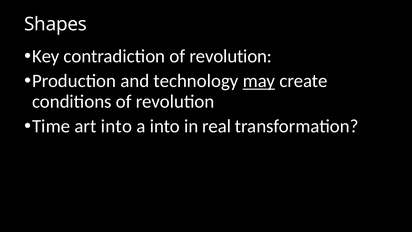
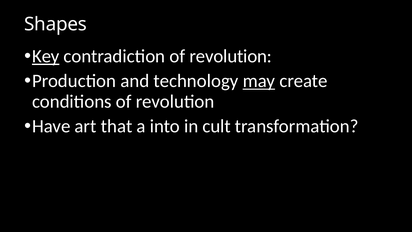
Key underline: none -> present
Time: Time -> Have
art into: into -> that
real: real -> cult
